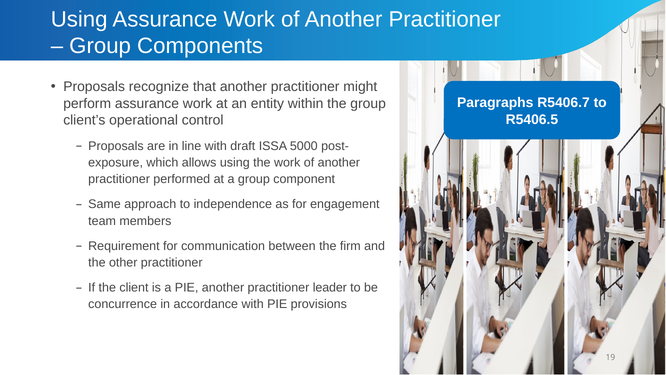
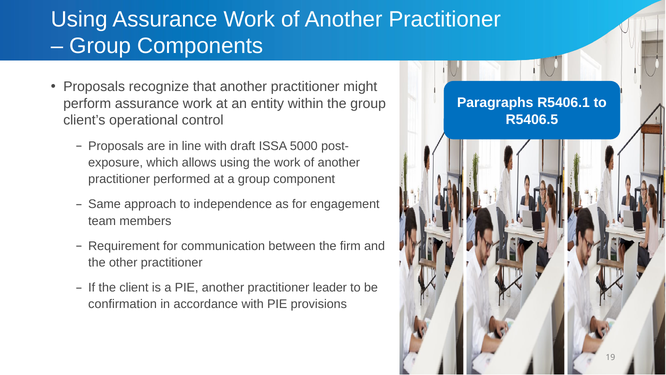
R5406.7: R5406.7 -> R5406.1
concurrence: concurrence -> confirmation
